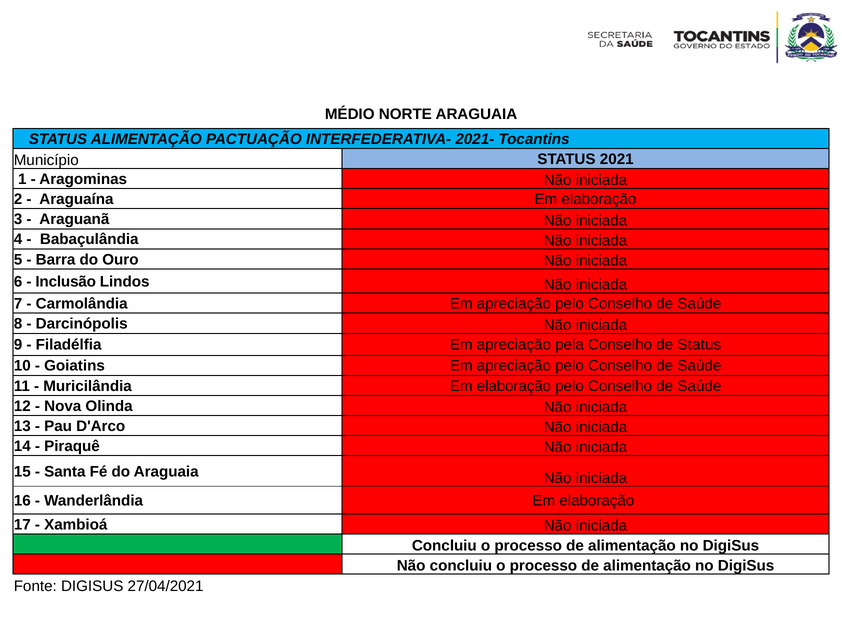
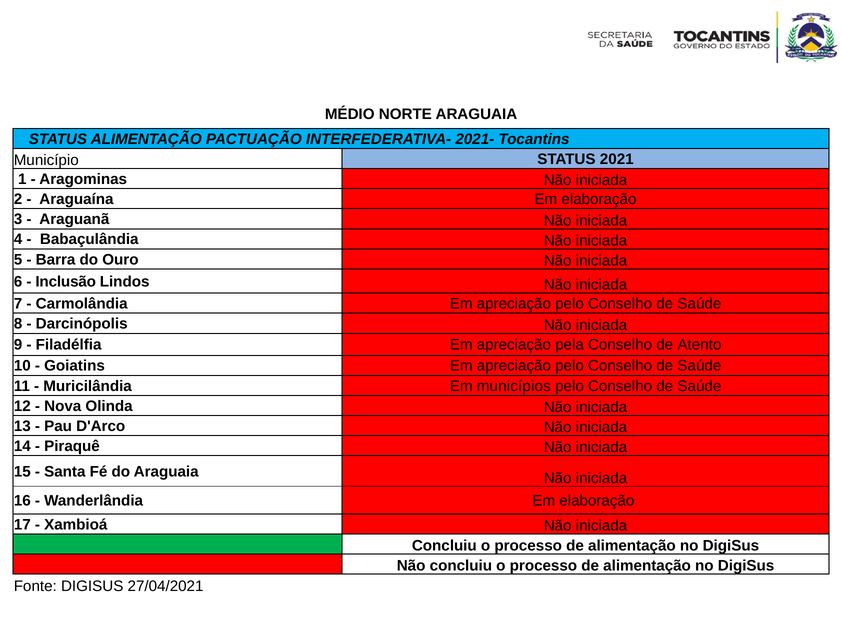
de Status: Status -> Atento
Muricilândia Em elaboração: elaboração -> municípios
